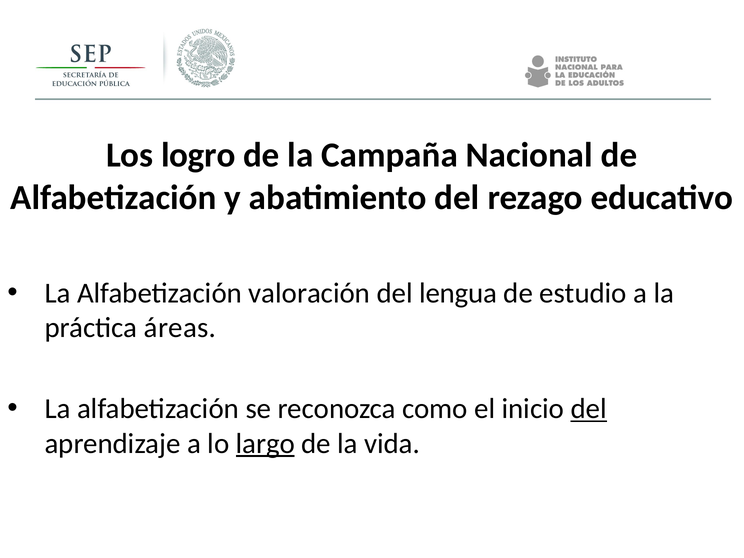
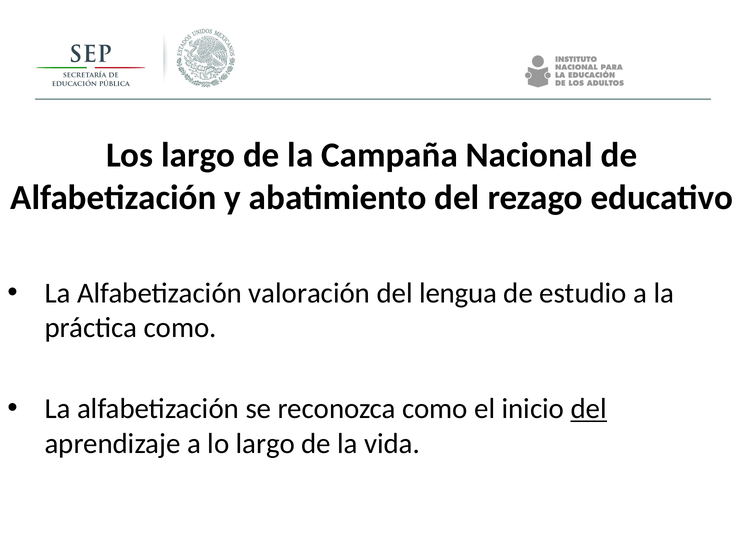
Los logro: logro -> largo
práctica áreas: áreas -> como
largo at (265, 443) underline: present -> none
